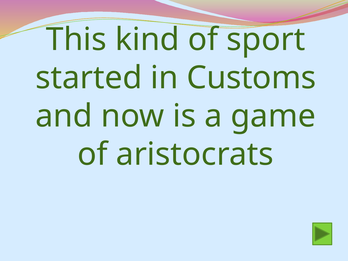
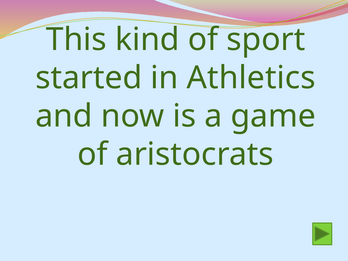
Customs: Customs -> Athletics
